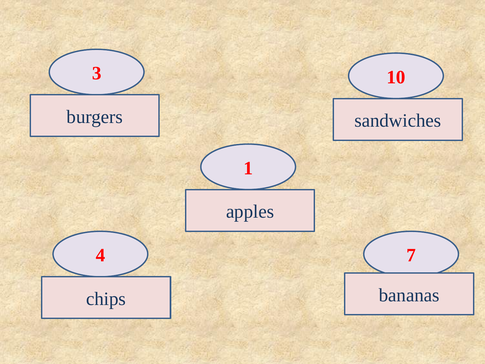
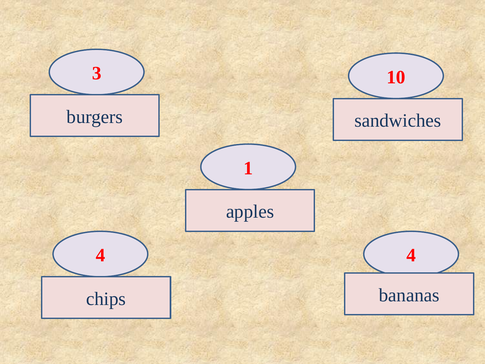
4 7: 7 -> 4
